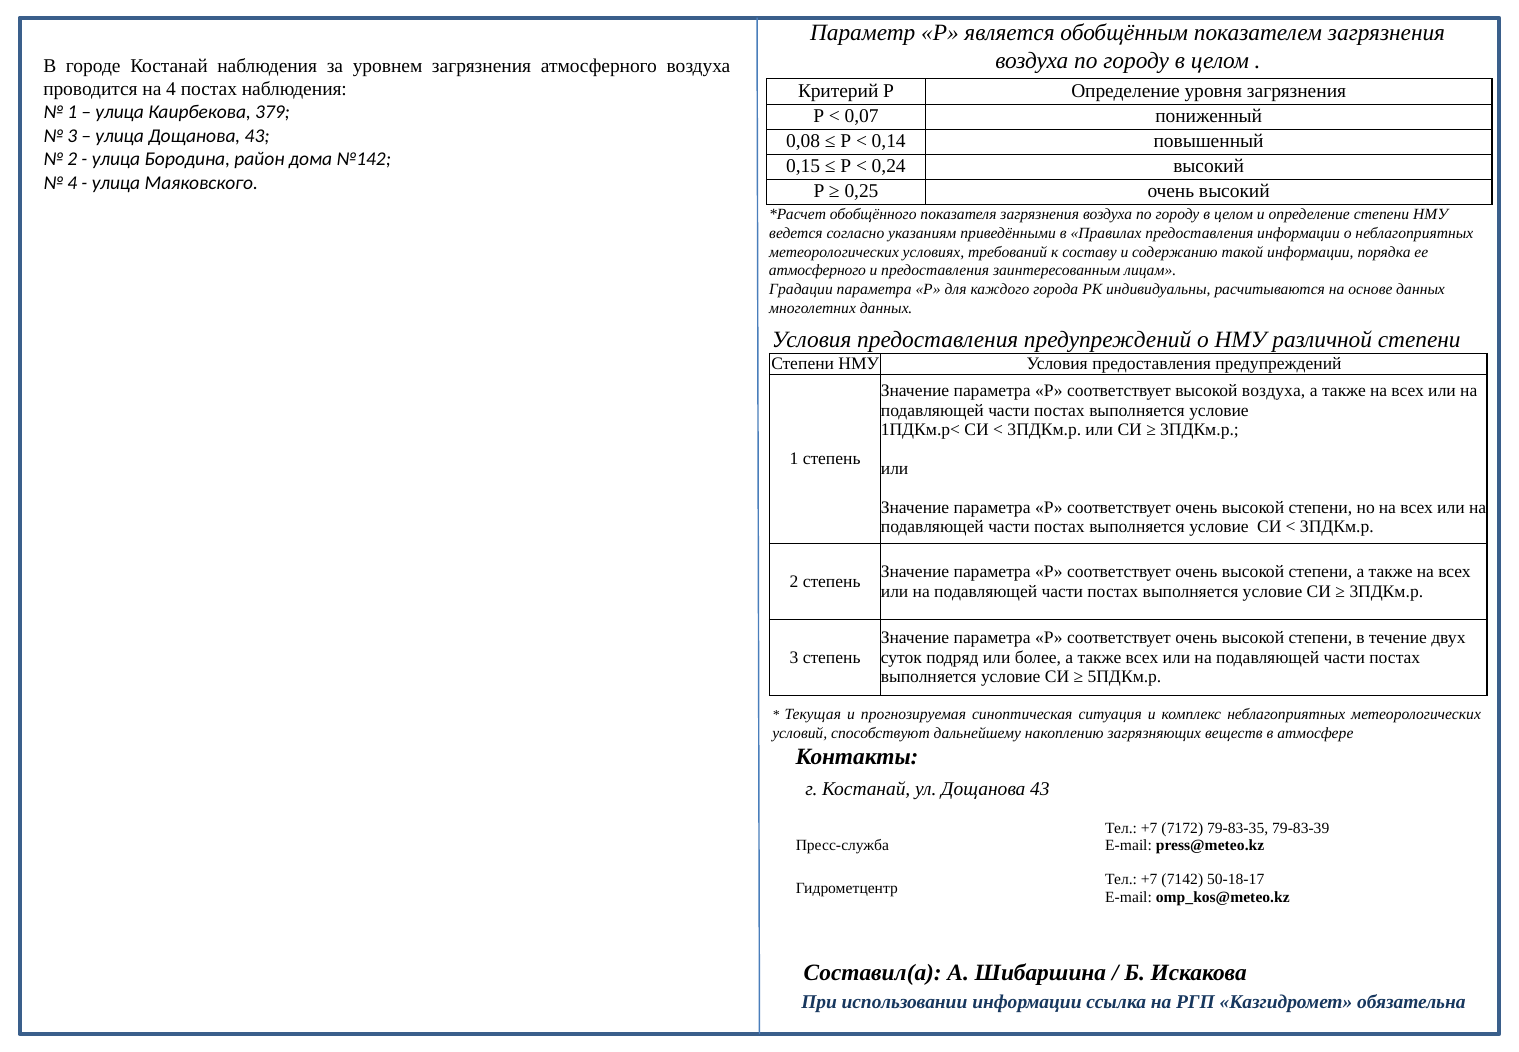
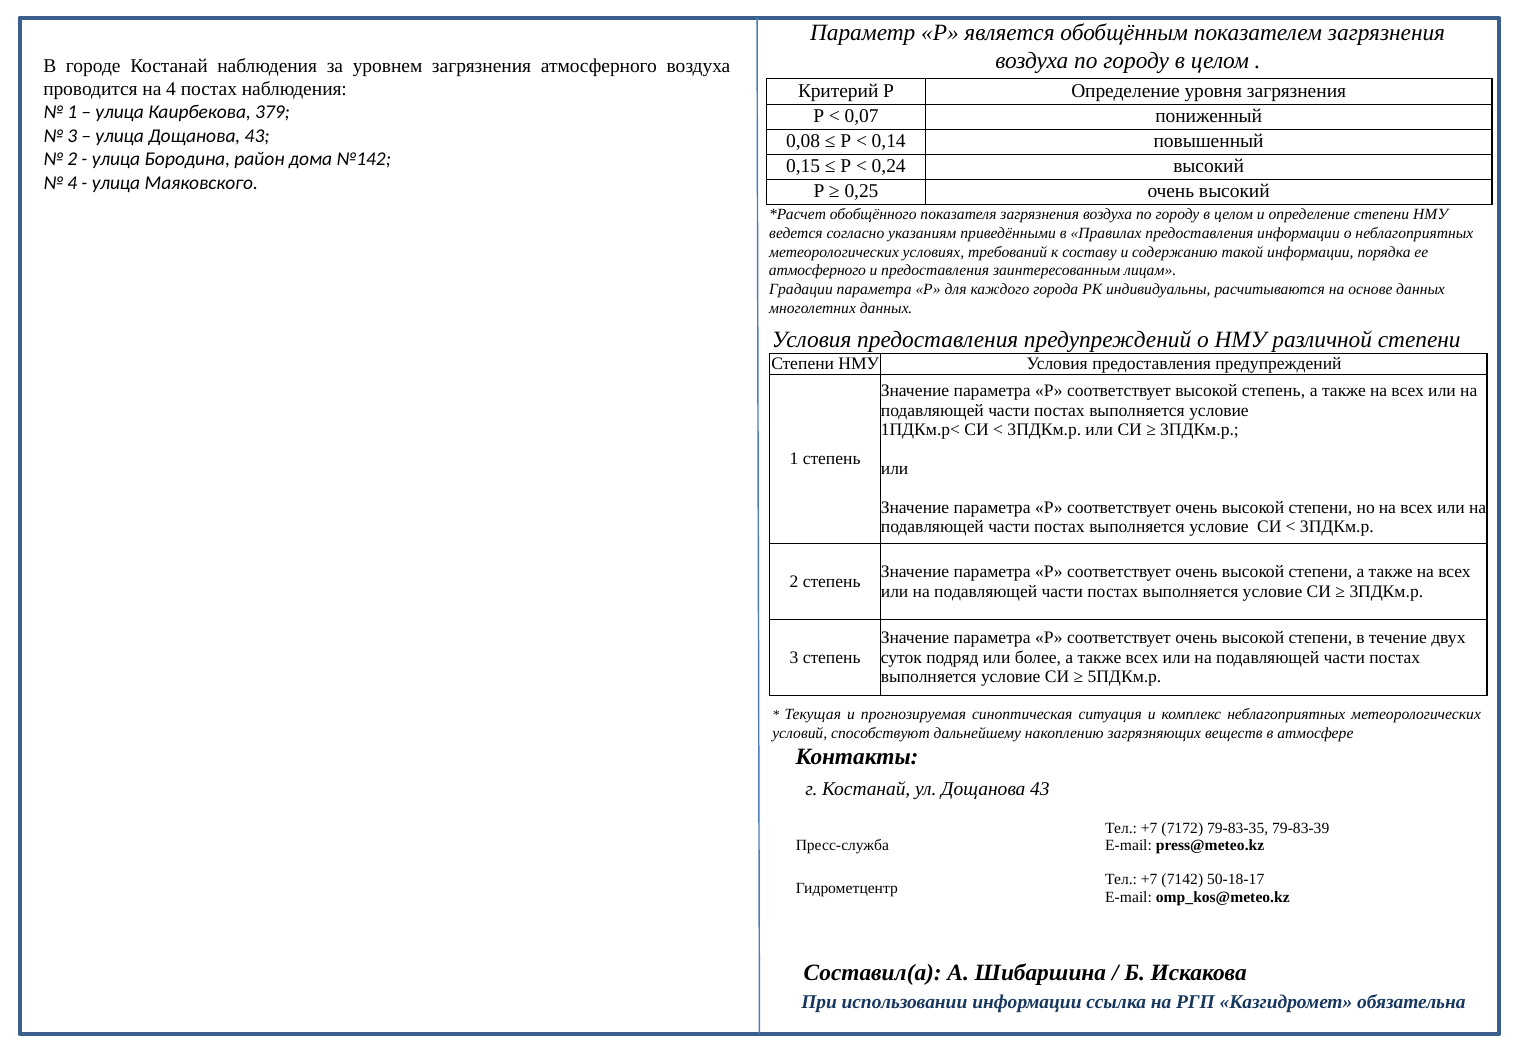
высокой воздуха: воздуха -> степень
